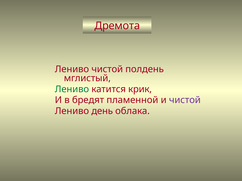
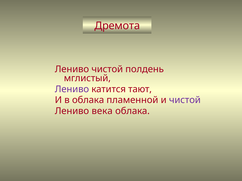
Лениво at (72, 89) colour: green -> purple
крик: крик -> тают
в бредят: бредят -> облака
день: день -> века
